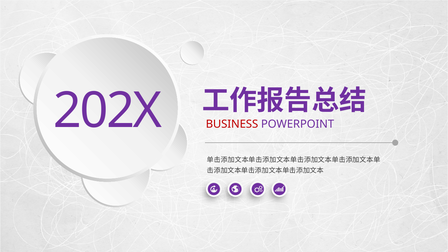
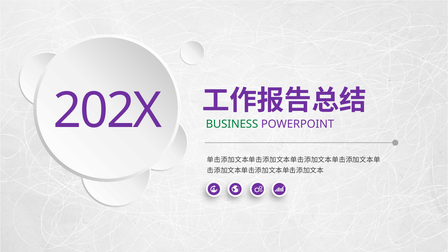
BUSINESS colour: red -> green
